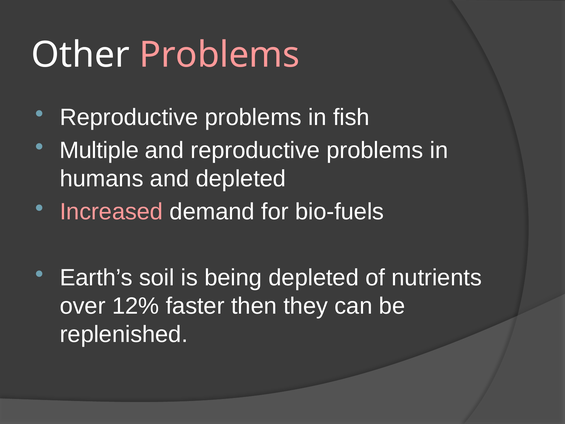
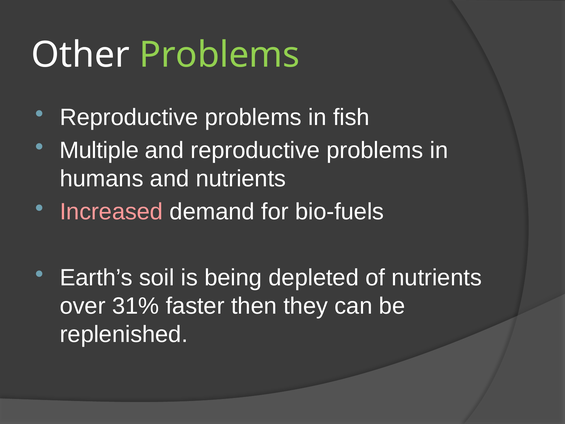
Problems at (219, 55) colour: pink -> light green
and depleted: depleted -> nutrients
12%: 12% -> 31%
